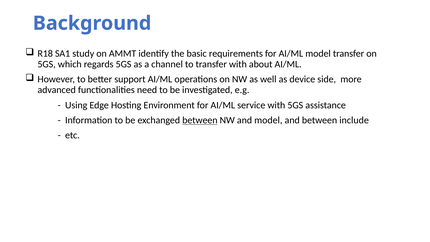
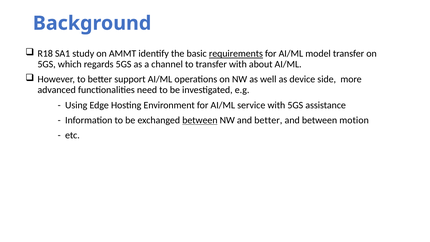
requirements underline: none -> present
and model: model -> better
include: include -> motion
